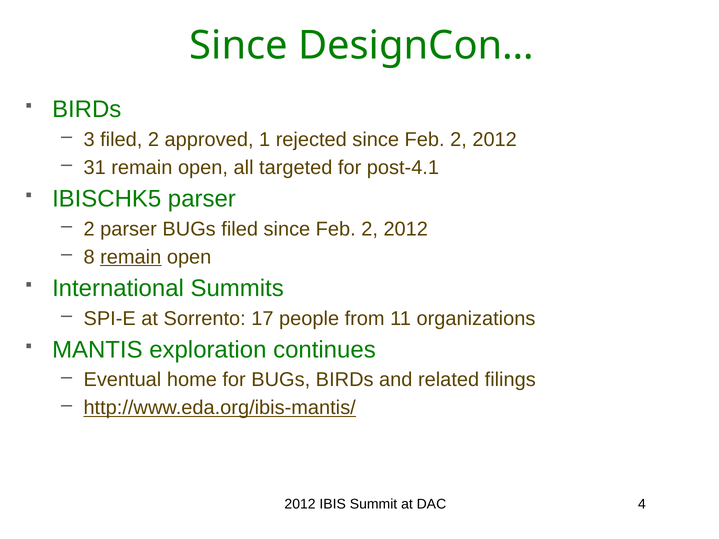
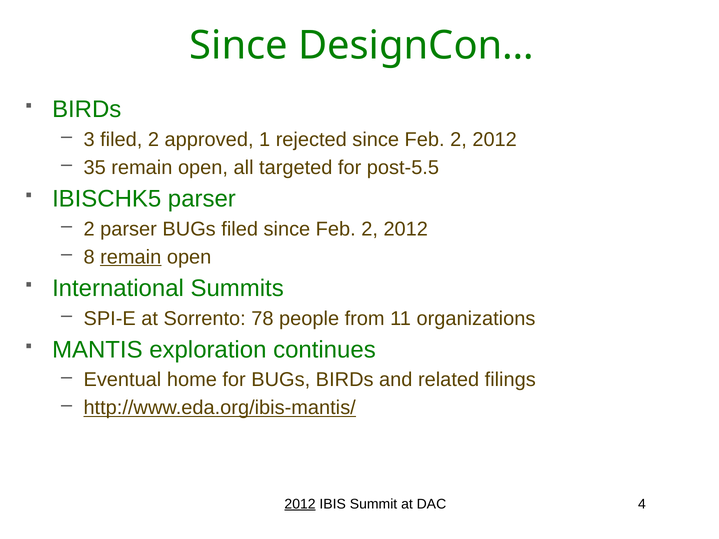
31: 31 -> 35
post-4.1: post-4.1 -> post-5.5
17: 17 -> 78
2012 at (300, 504) underline: none -> present
